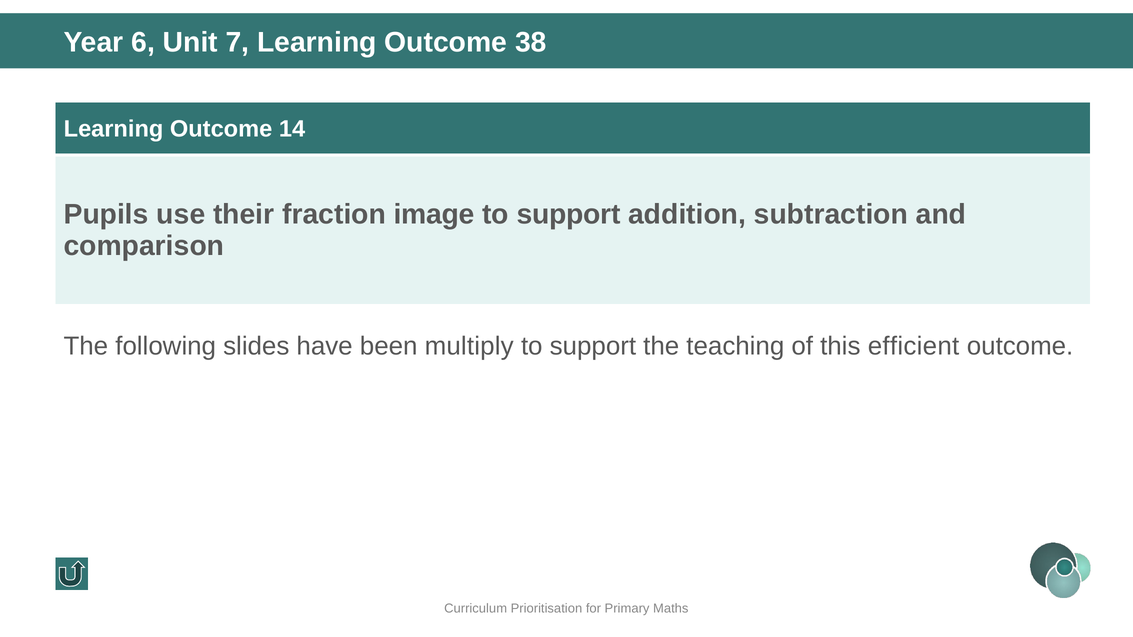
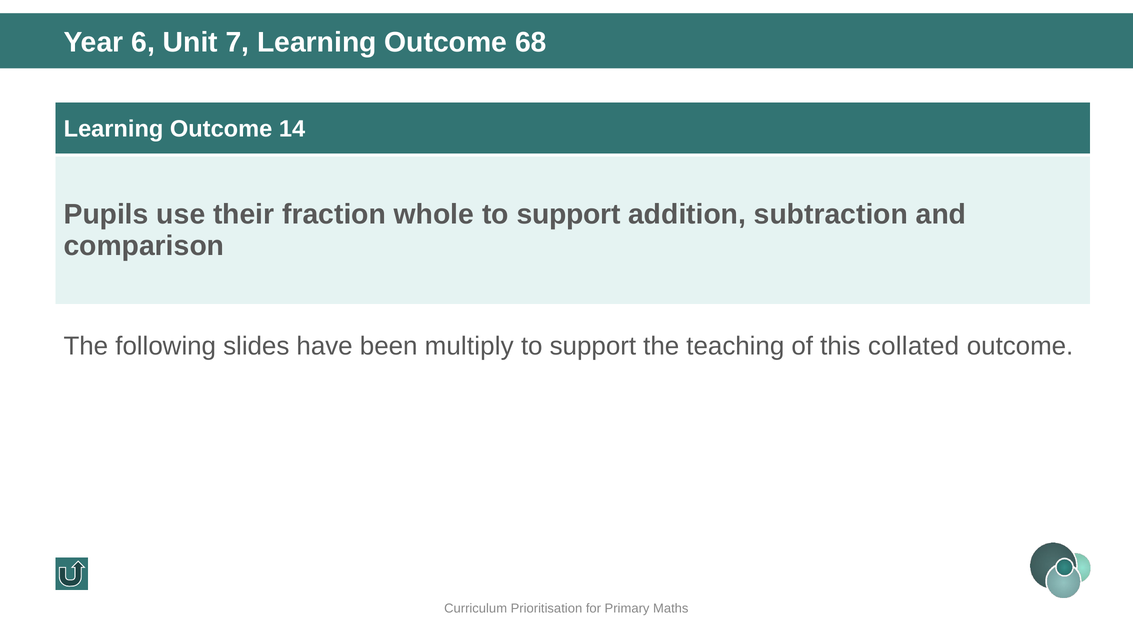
38: 38 -> 68
image: image -> whole
efficient: efficient -> collated
